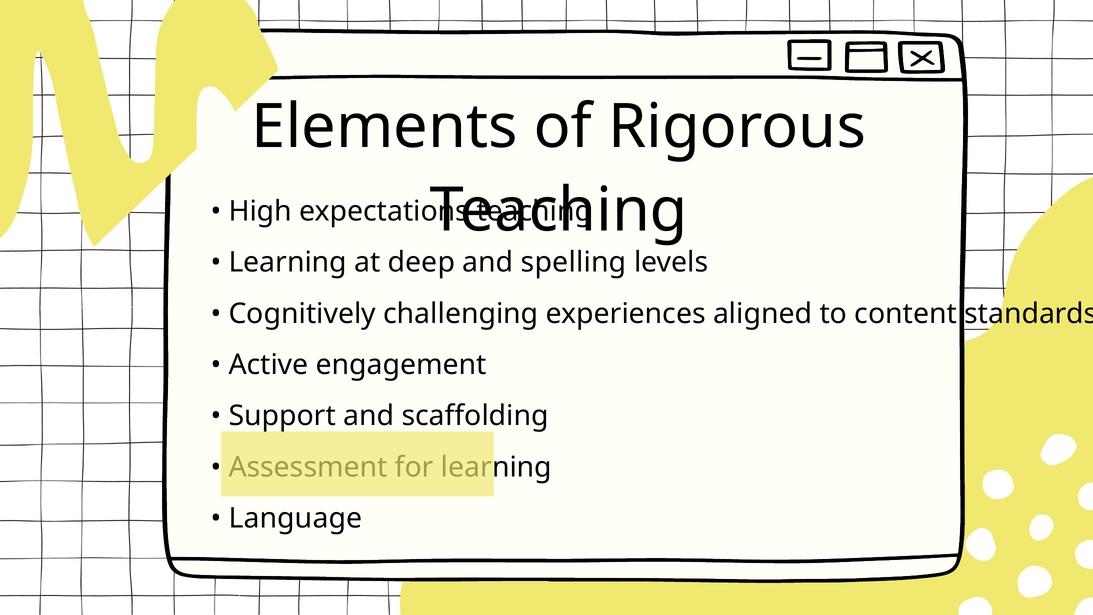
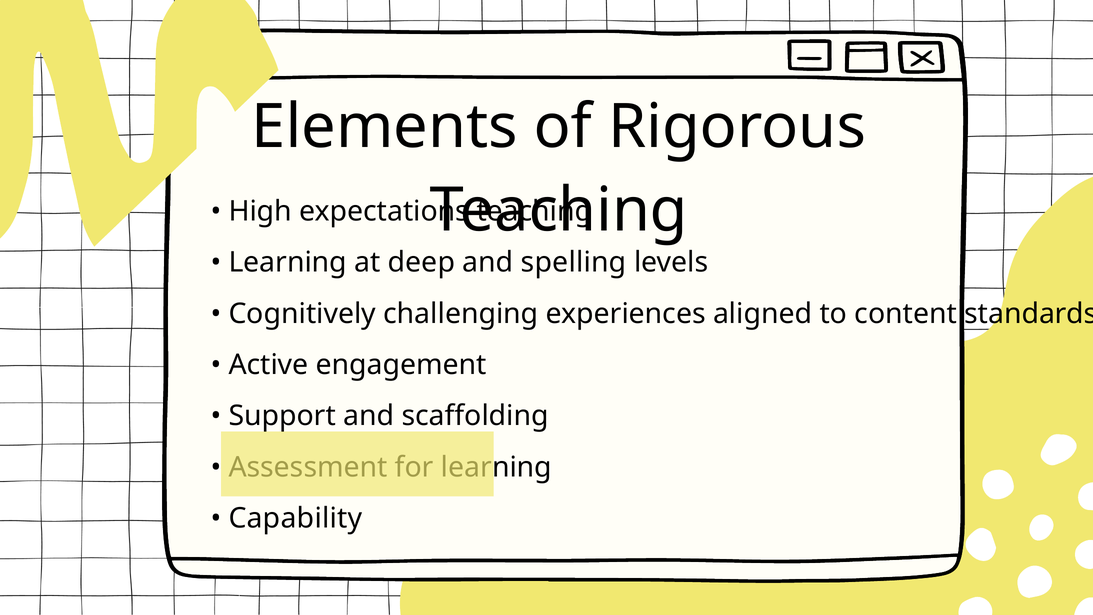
Language: Language -> Capability
